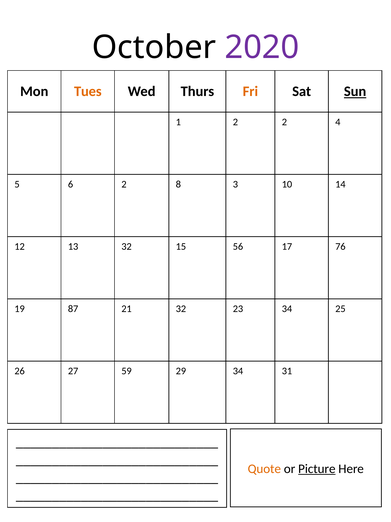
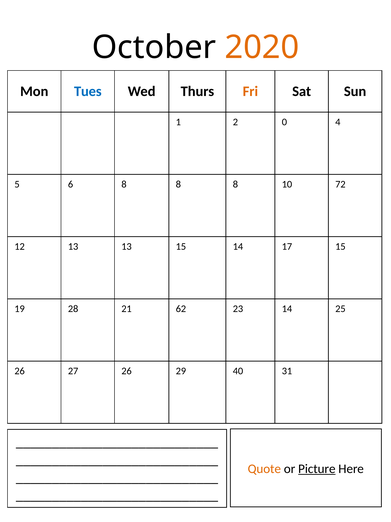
2020 colour: purple -> orange
Tues colour: orange -> blue
Sun underline: present -> none
2 2: 2 -> 0
6 2: 2 -> 8
3 at (235, 184): 3 -> 8
14: 14 -> 72
13 32: 32 -> 13
15 56: 56 -> 14
17 76: 76 -> 15
87: 87 -> 28
21 32: 32 -> 62
23 34: 34 -> 14
27 59: 59 -> 26
29 34: 34 -> 40
